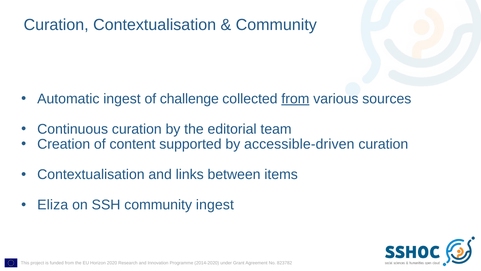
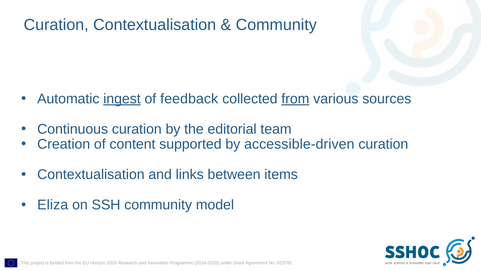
ingest at (122, 99) underline: none -> present
challenge: challenge -> feedback
community ingest: ingest -> model
